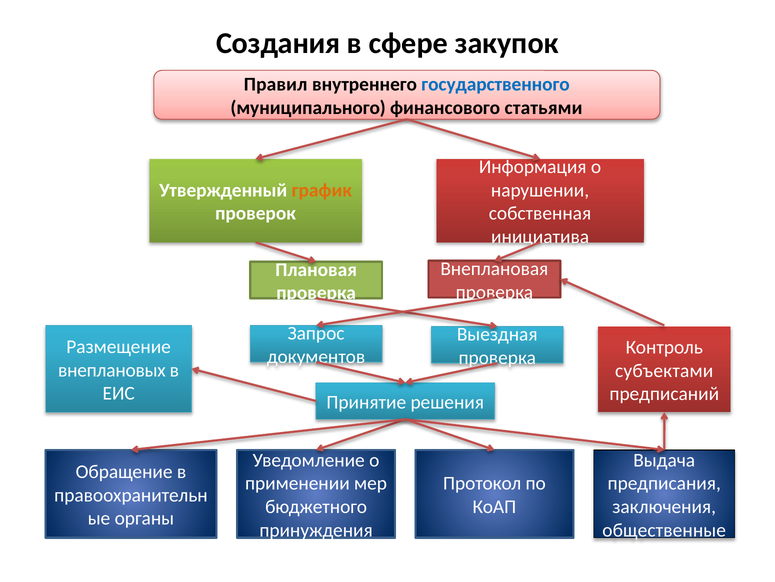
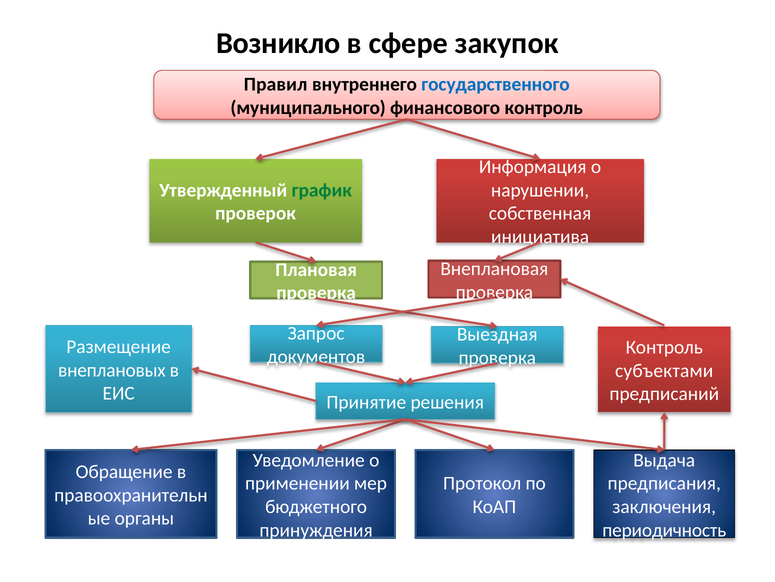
Создания: Создания -> Возникло
статьями at (544, 108): статьями -> контроль
график colour: orange -> green
общественные: общественные -> периодичность
